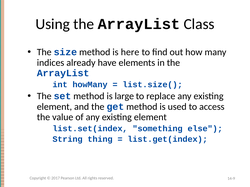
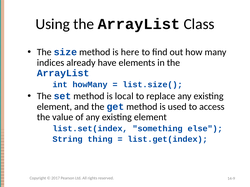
large: large -> local
